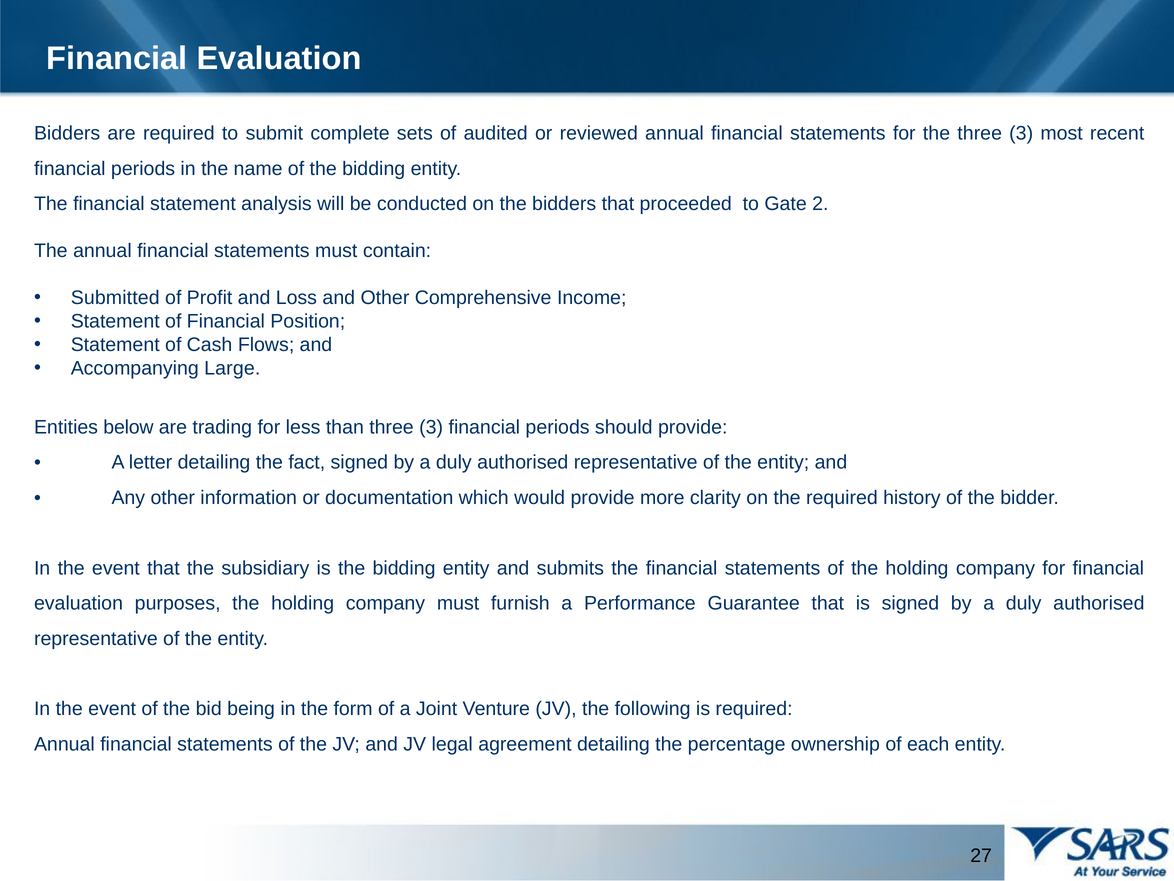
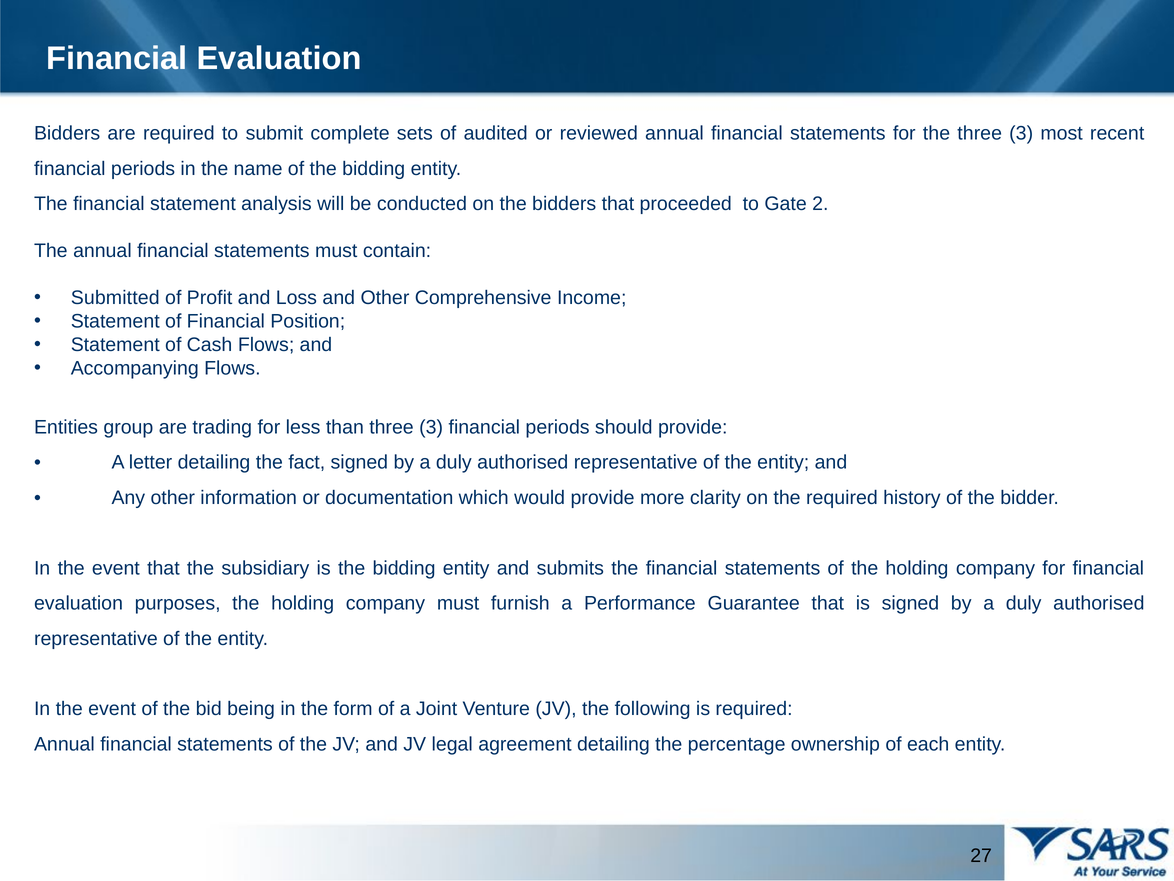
Accompanying Large: Large -> Flows
below: below -> group
